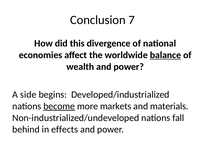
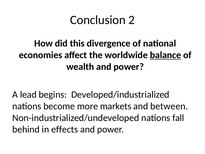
7: 7 -> 2
side: side -> lead
become underline: present -> none
materials: materials -> between
